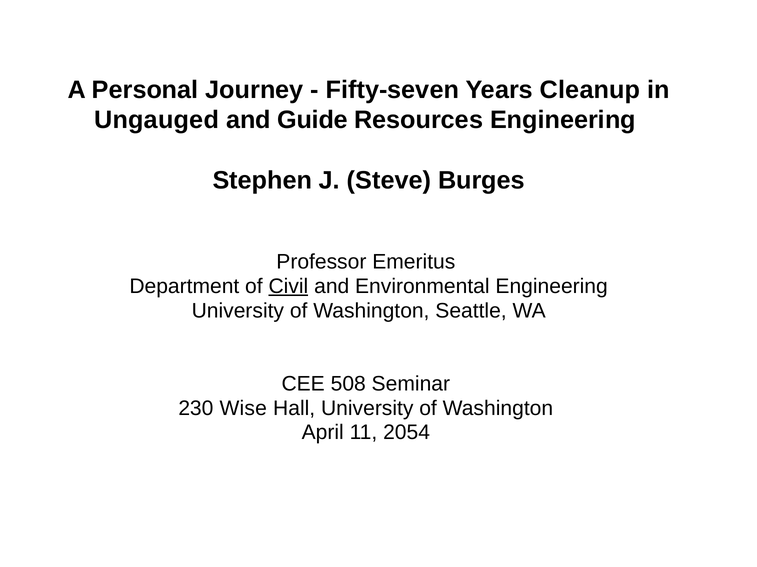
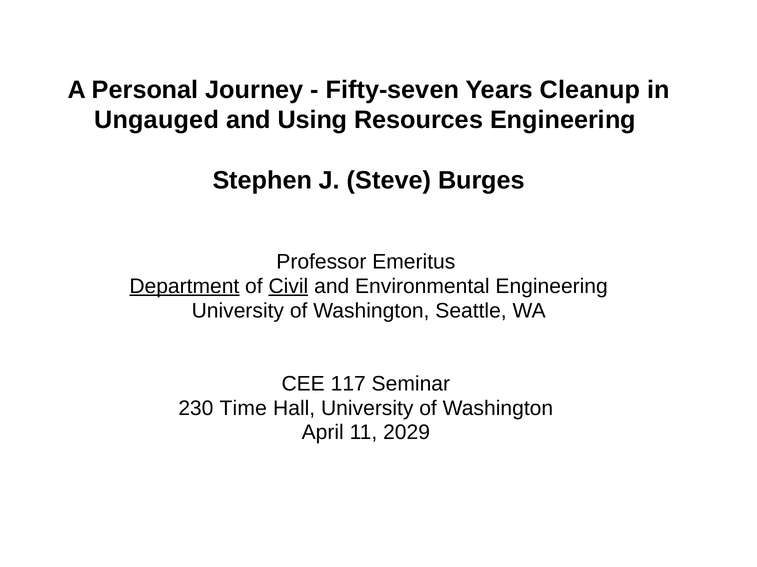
Guide: Guide -> Using
Department underline: none -> present
508: 508 -> 117
Wise: Wise -> Time
2054: 2054 -> 2029
